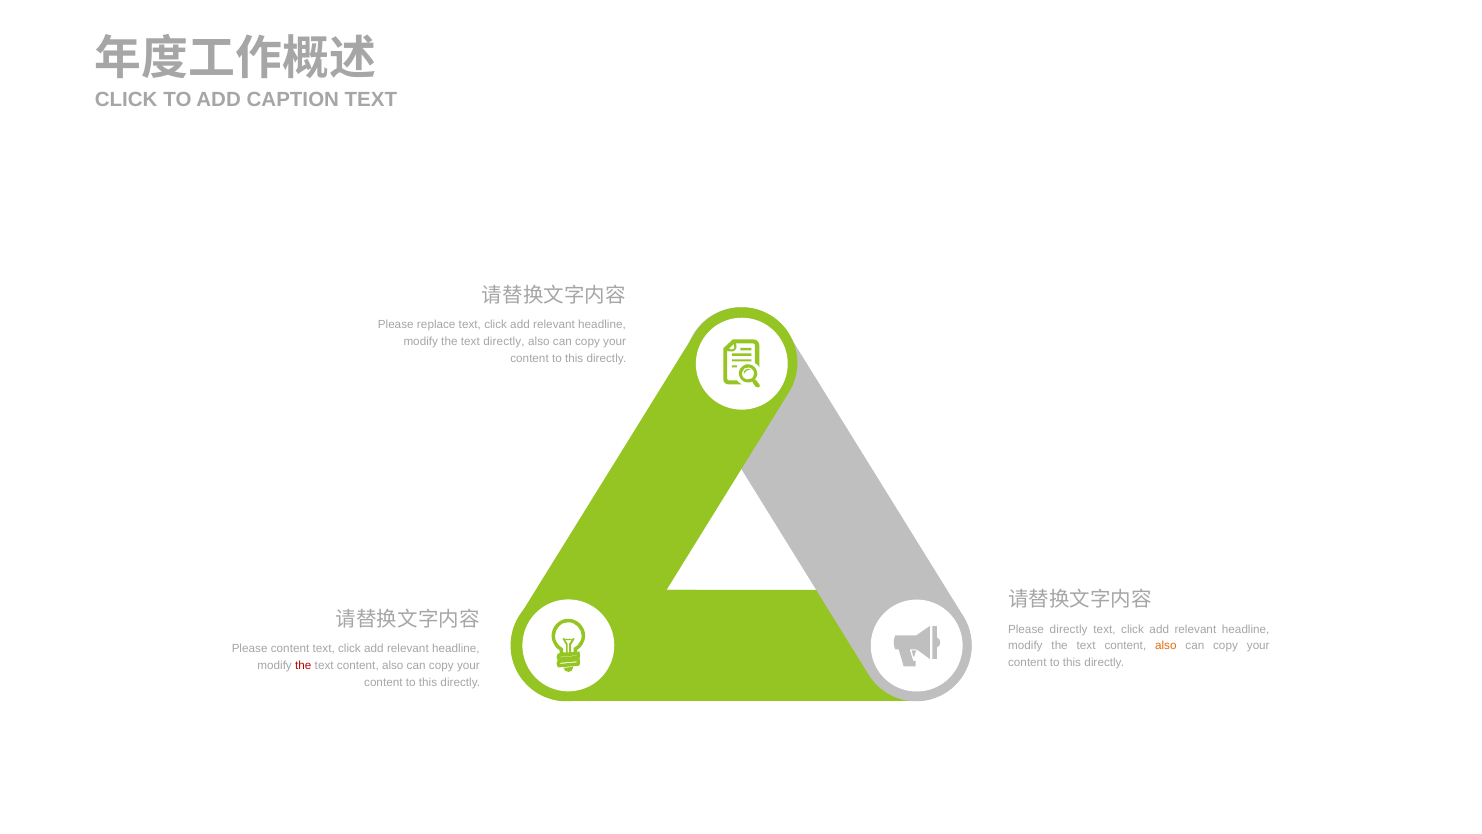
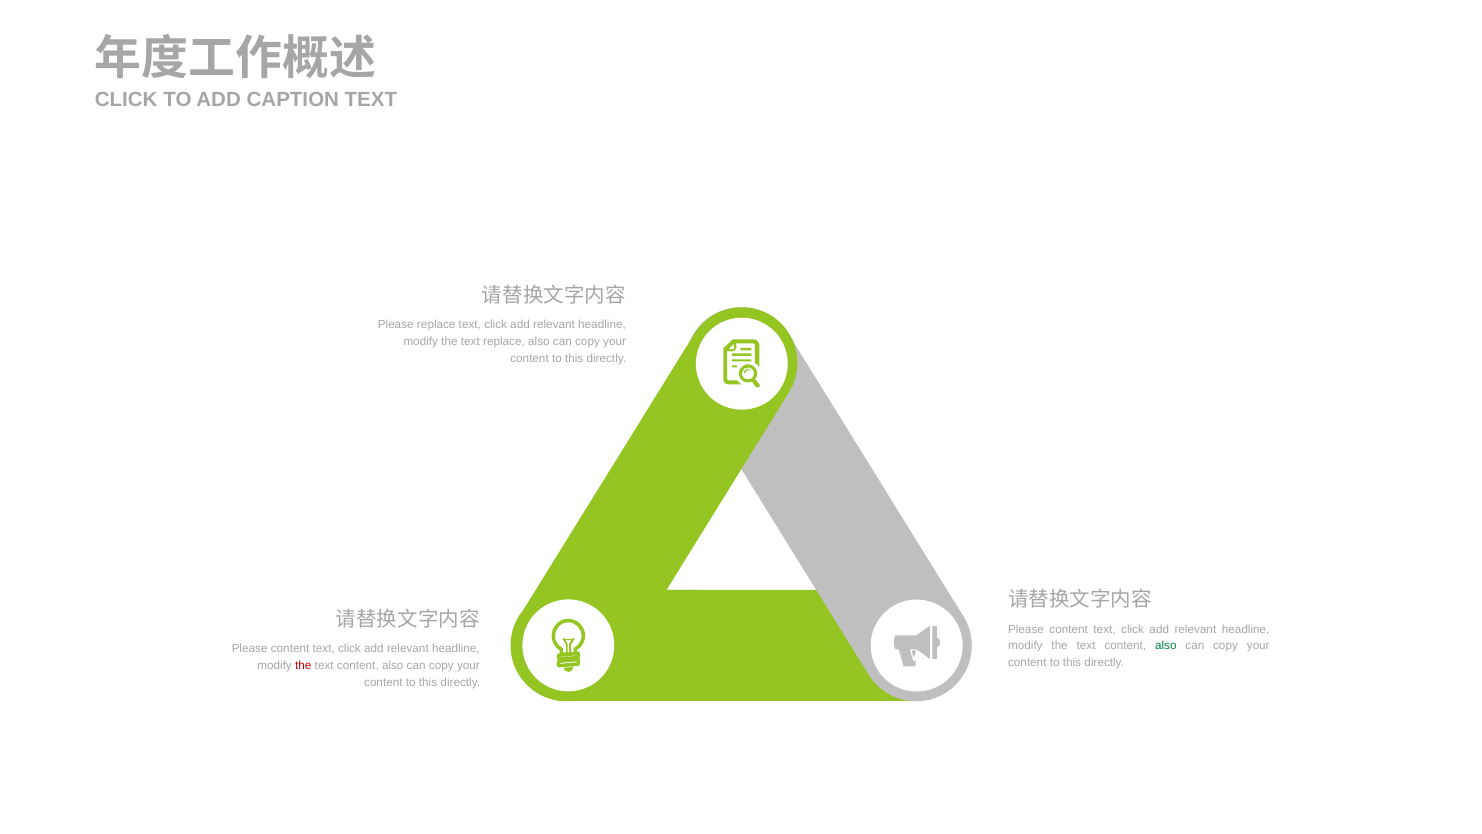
text directly: directly -> replace
directly at (1069, 629): directly -> content
also at (1166, 646) colour: orange -> green
